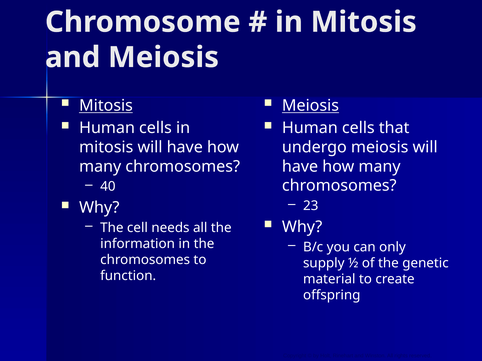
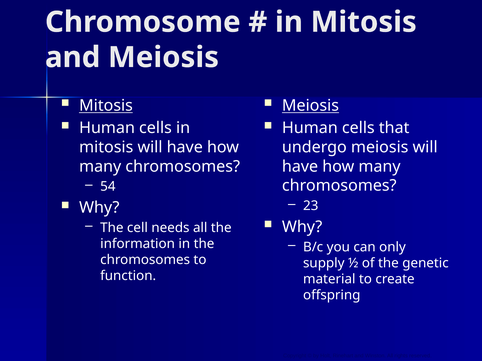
40: 40 -> 54
